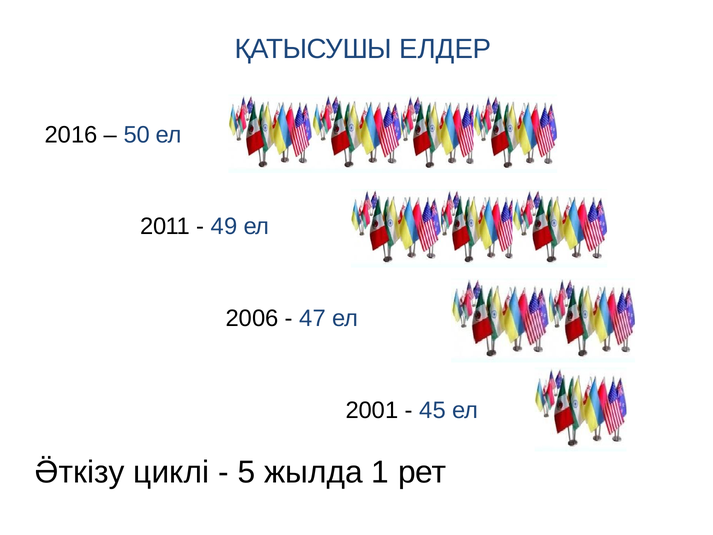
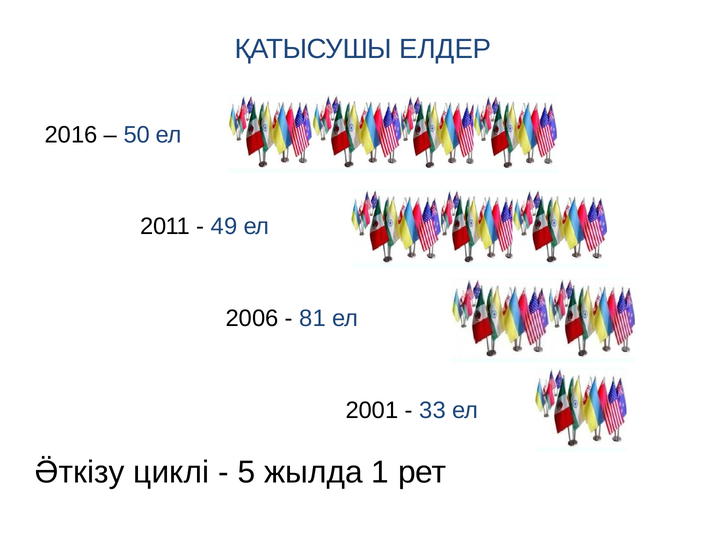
47: 47 -> 81
45: 45 -> 33
